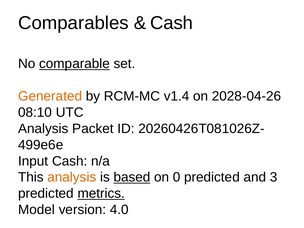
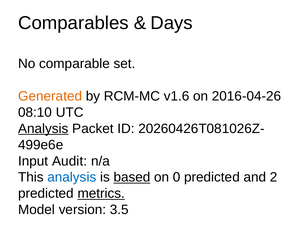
Cash at (172, 23): Cash -> Days
comparable underline: present -> none
v1.4: v1.4 -> v1.6
2028-04-26: 2028-04-26 -> 2016-04-26
Analysis at (43, 129) underline: none -> present
Input Cash: Cash -> Audit
analysis at (72, 177) colour: orange -> blue
3: 3 -> 2
4.0: 4.0 -> 3.5
